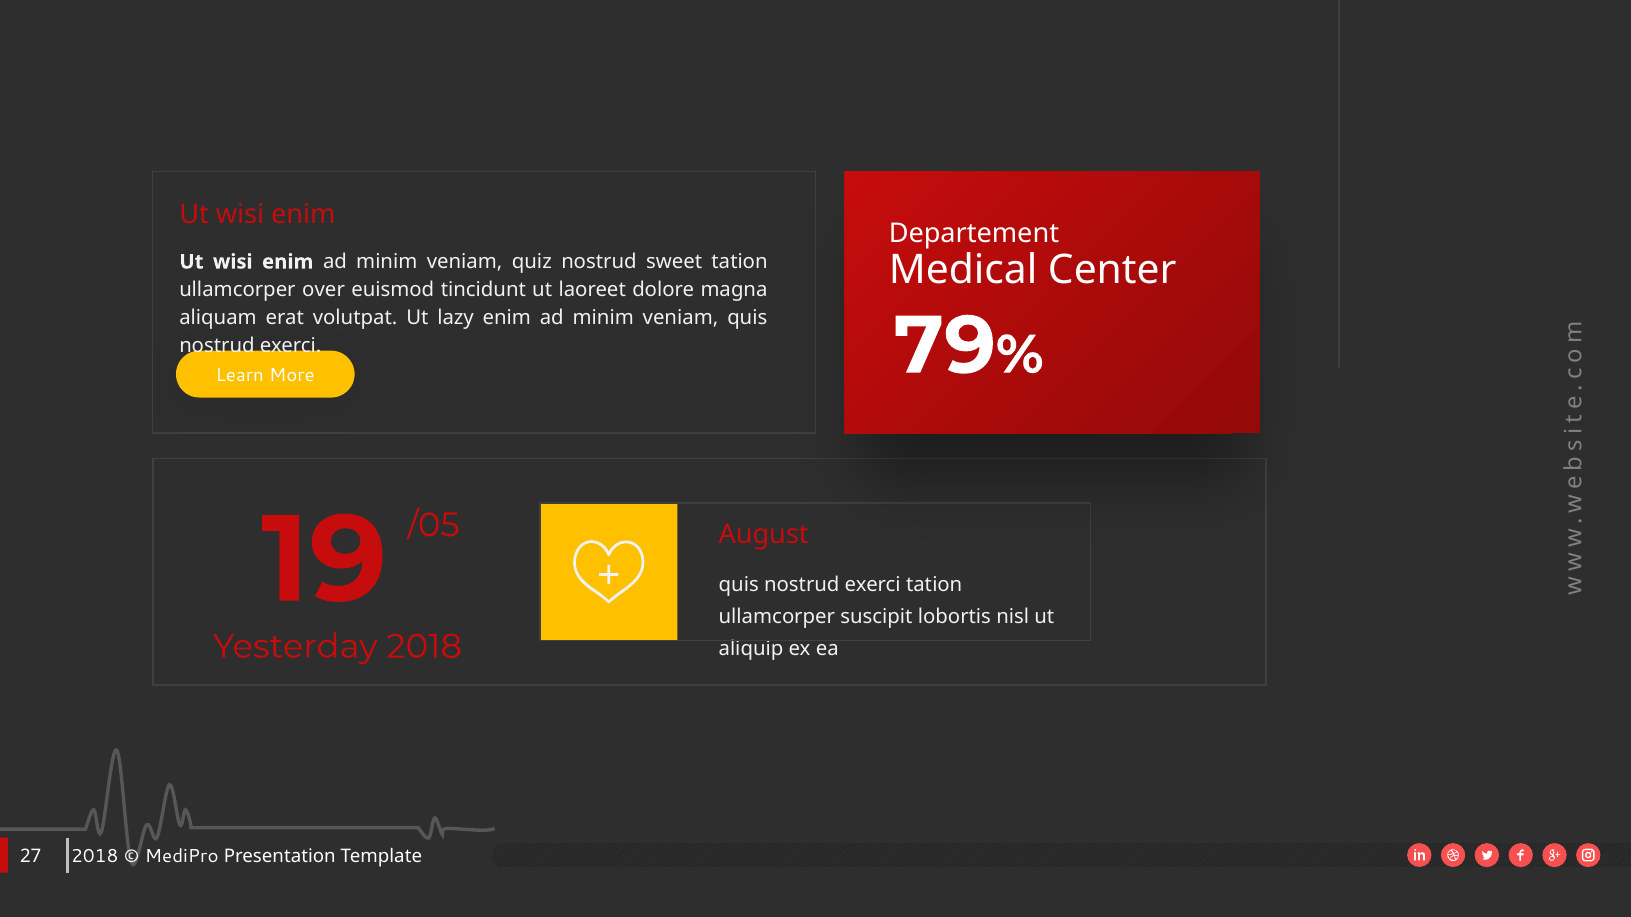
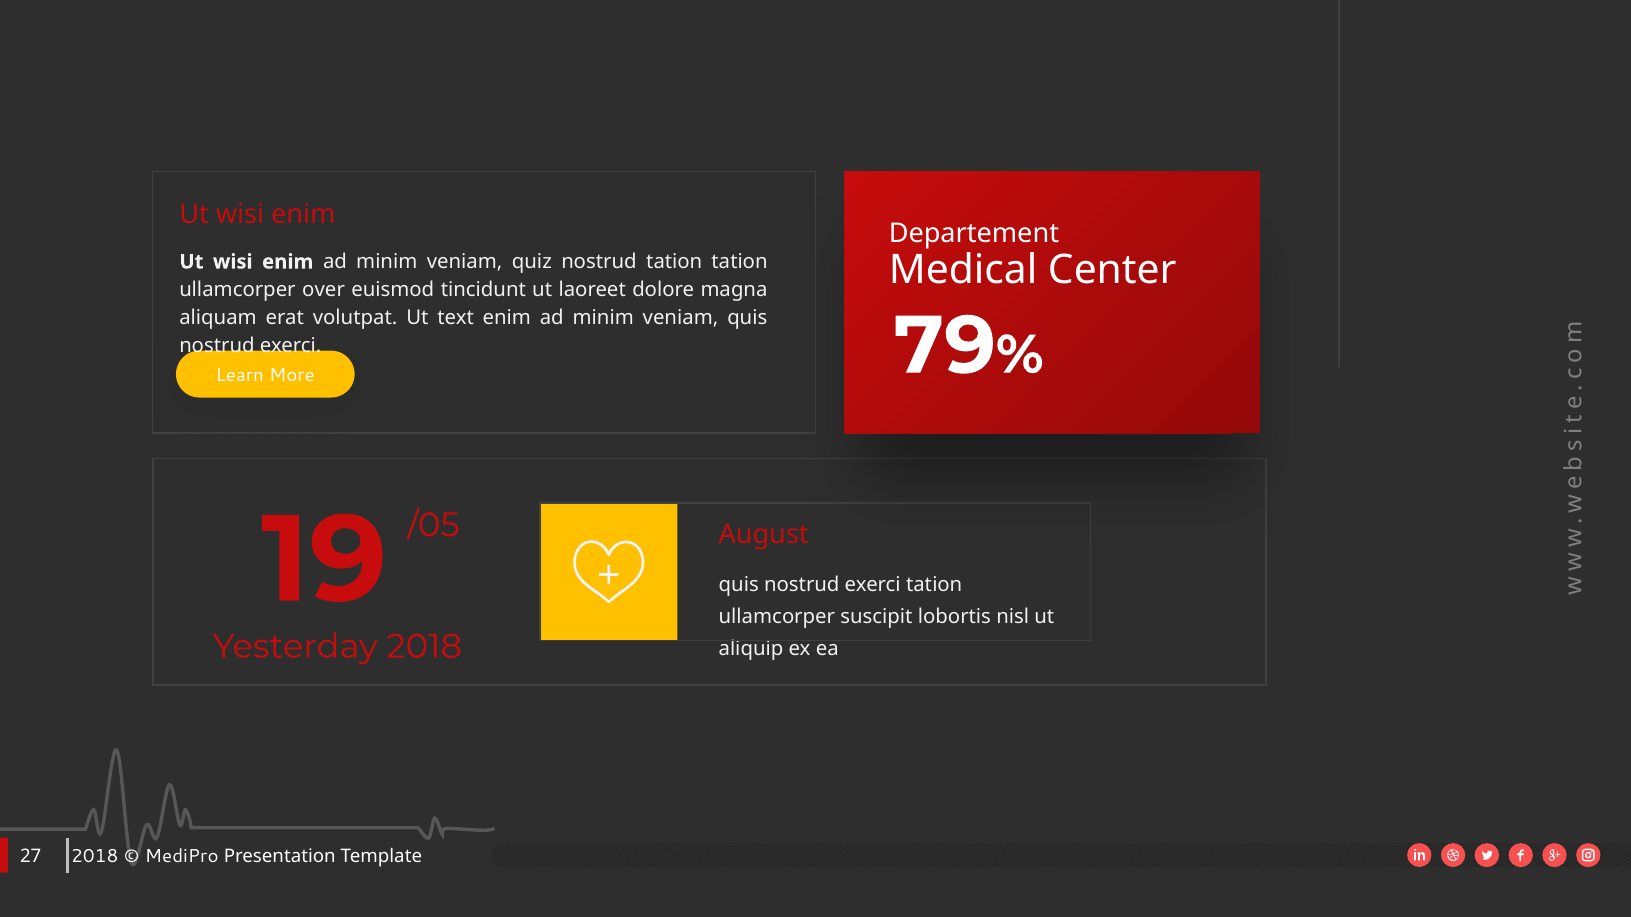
nostrud sweet: sweet -> tation
lazy: lazy -> text
